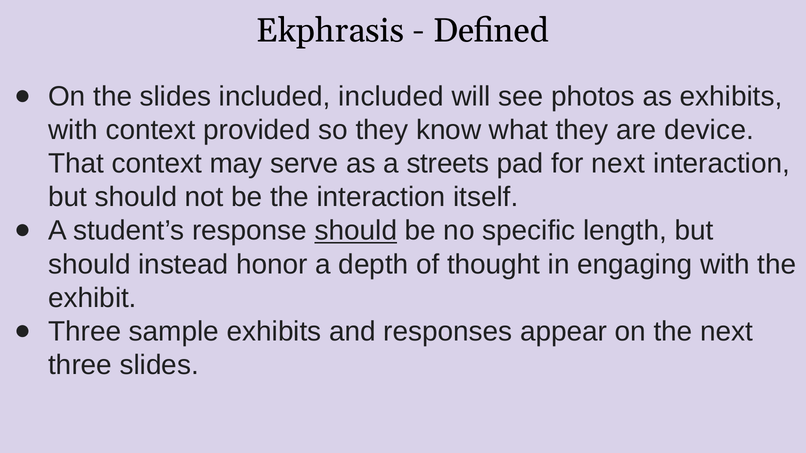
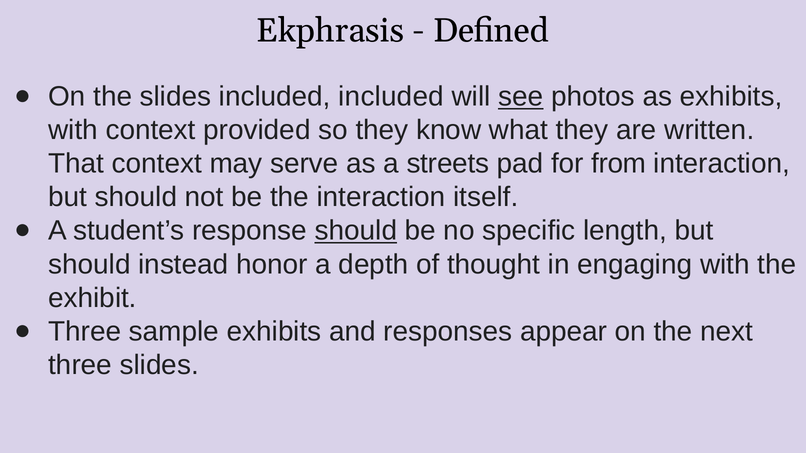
see underline: none -> present
device: device -> written
for next: next -> from
